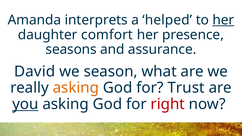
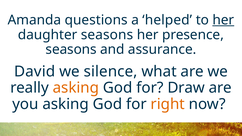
interprets: interprets -> questions
daughter comfort: comfort -> seasons
season: season -> silence
Trust: Trust -> Draw
you underline: present -> none
right colour: red -> orange
